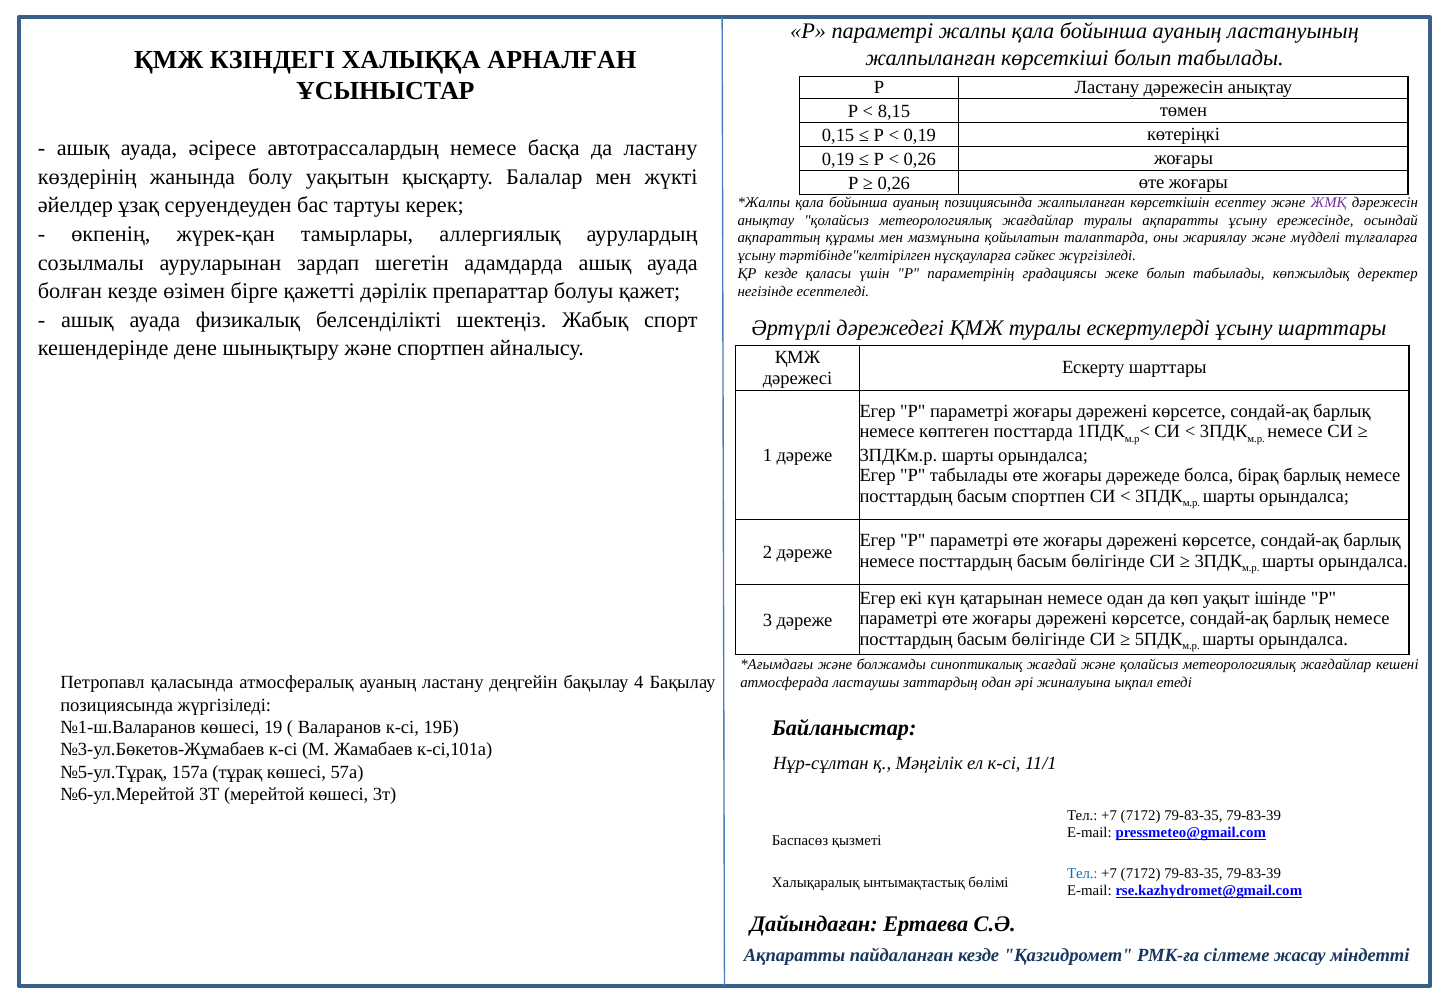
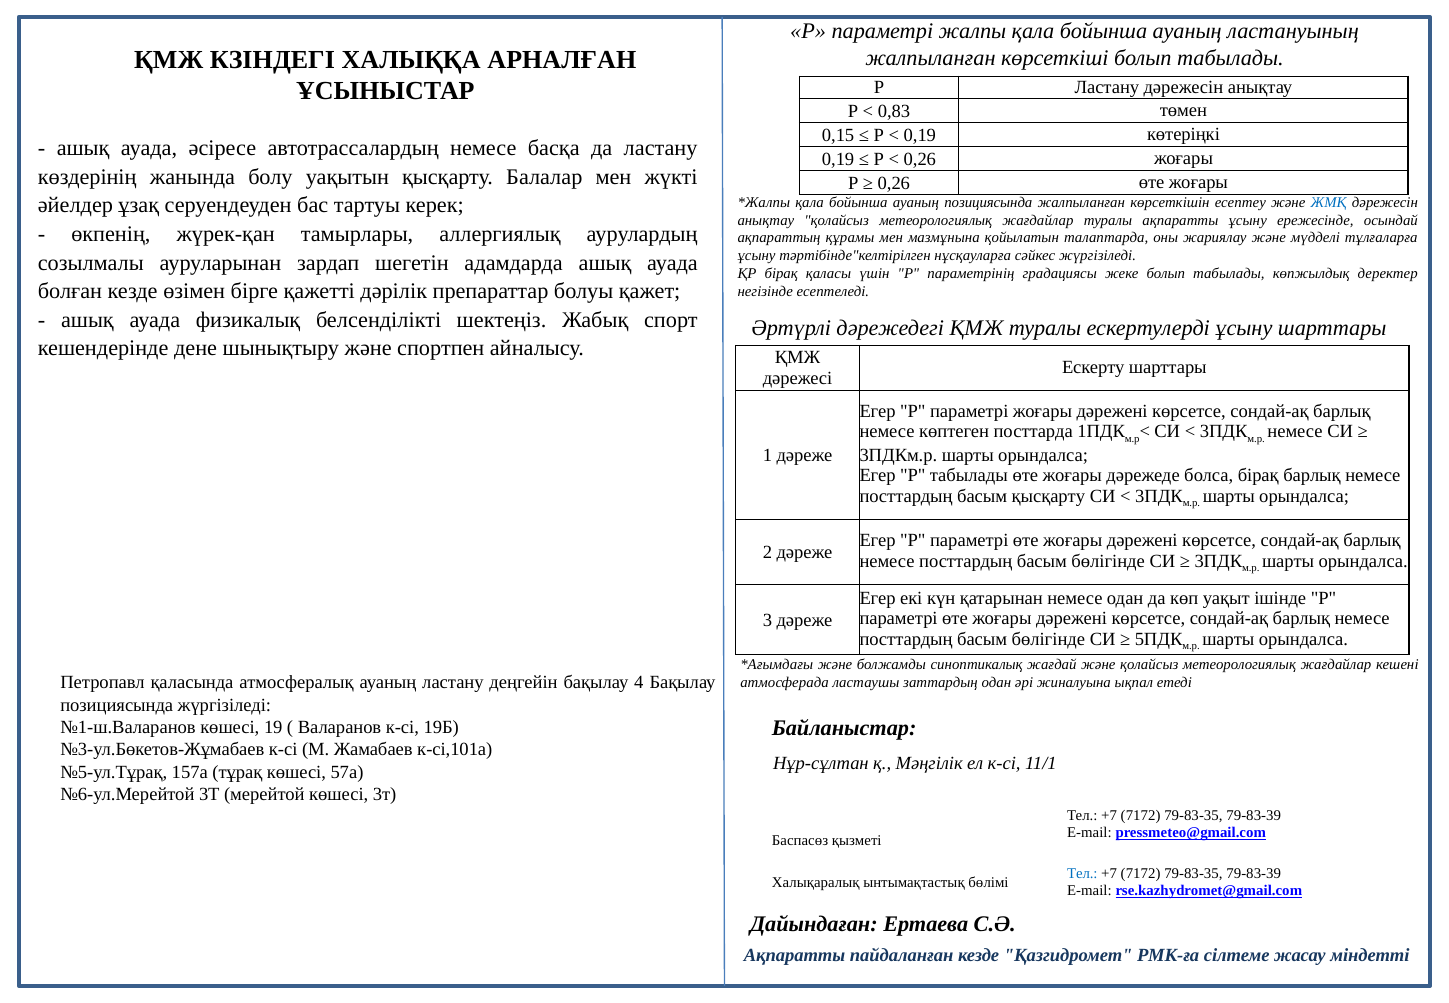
8,15: 8,15 -> 0,83
ЖМҚ colour: purple -> blue
ҚР кезде: кезде -> бірақ
басым спортпен: спортпен -> қысқарту
